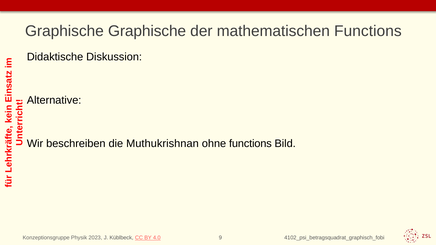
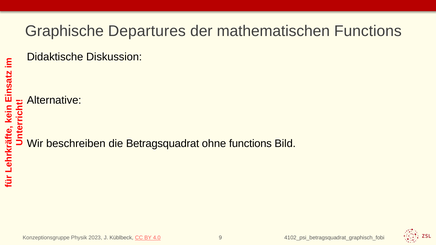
Graphische Graphische: Graphische -> Departures
Muthukrishnan: Muthukrishnan -> Betragsquadrat
